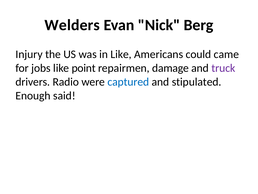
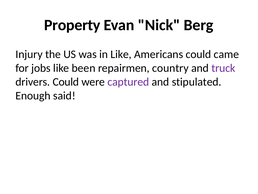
Welders: Welders -> Property
point: point -> been
damage: damage -> country
drivers Radio: Radio -> Could
captured colour: blue -> purple
